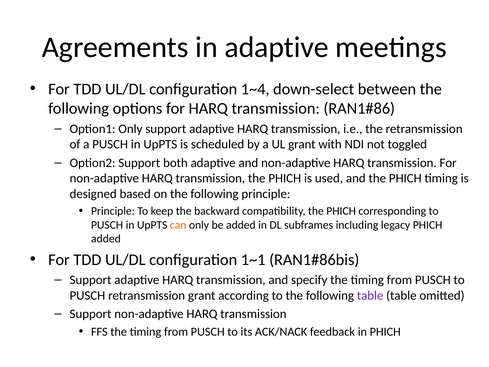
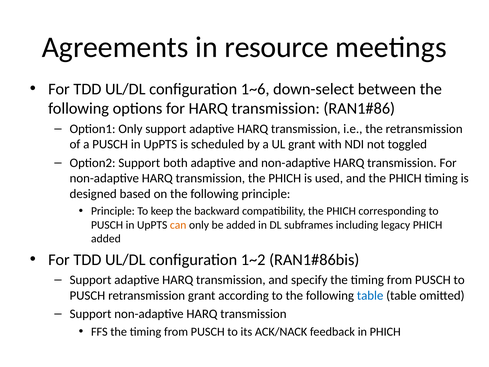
in adaptive: adaptive -> resource
1~4: 1~4 -> 1~6
1~1: 1~1 -> 1~2
table at (370, 295) colour: purple -> blue
